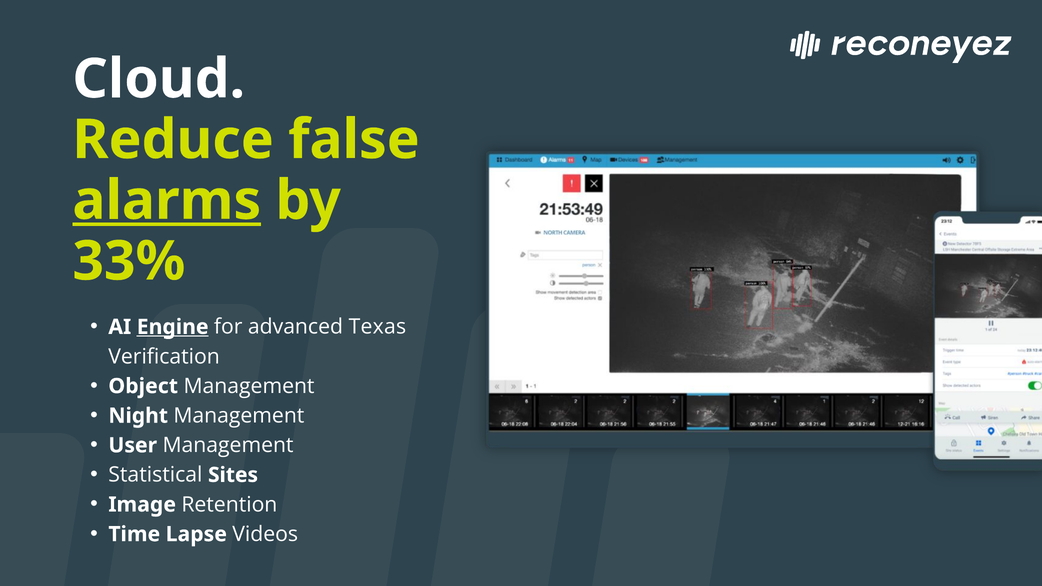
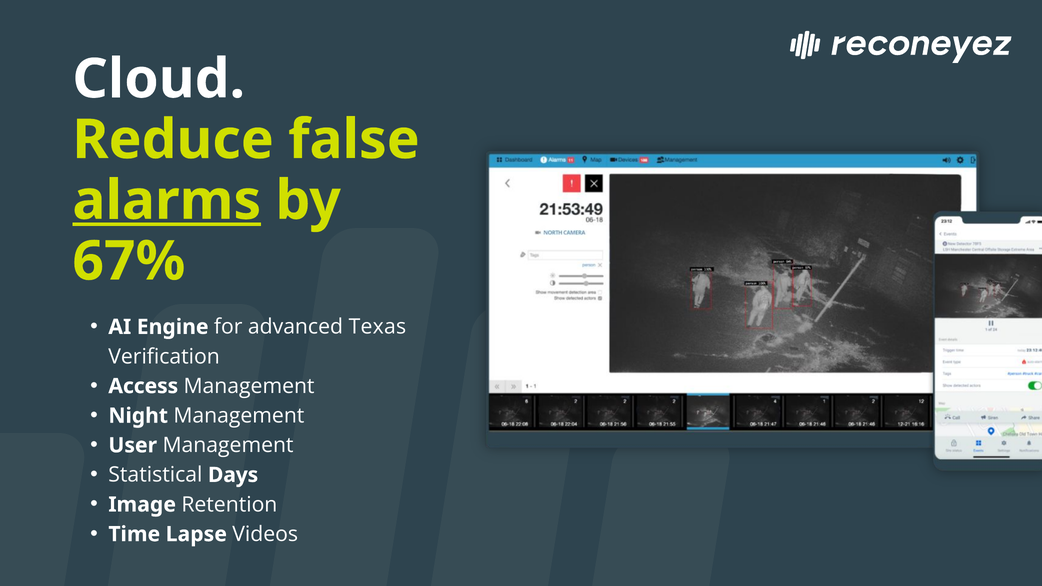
33%: 33% -> 67%
Engine underline: present -> none
Object: Object -> Access
Sites: Sites -> Days
